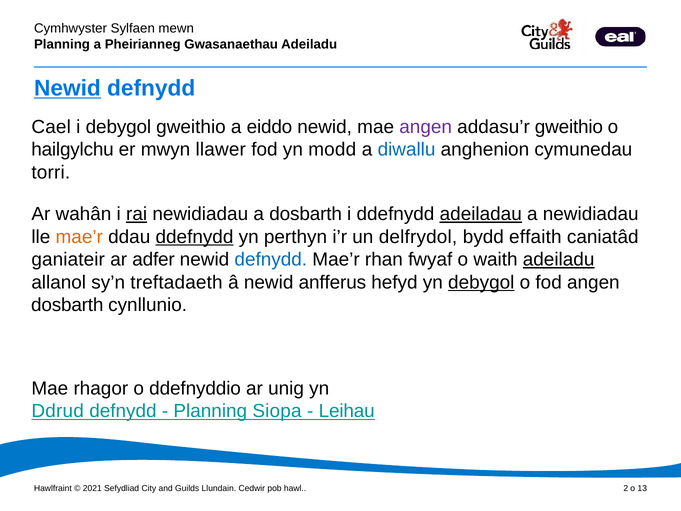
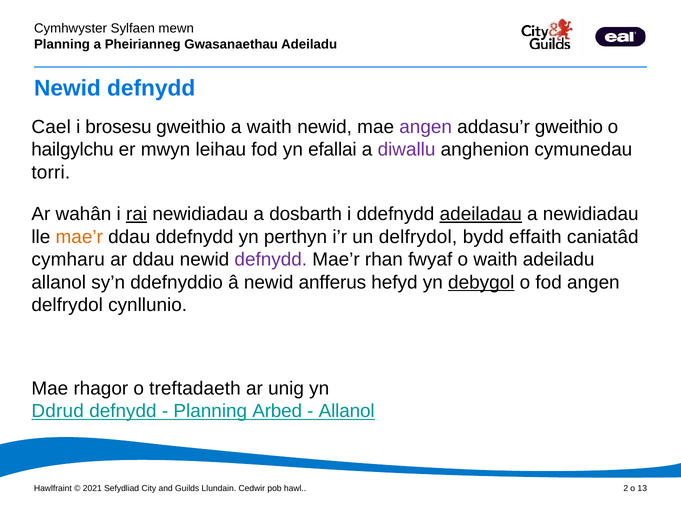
Newid at (67, 88) underline: present -> none
i debygol: debygol -> brosesu
a eiddo: eiddo -> waith
llawer: llawer -> leihau
modd: modd -> efallai
diwallu colour: blue -> purple
ddefnydd at (194, 237) underline: present -> none
ganiateir: ganiateir -> cymharu
ar adfer: adfer -> ddau
defnydd at (271, 259) colour: blue -> purple
adeiladu at (559, 259) underline: present -> none
treftadaeth: treftadaeth -> ddefnyddio
dosbarth at (67, 305): dosbarth -> delfrydol
ddefnyddio: ddefnyddio -> treftadaeth
Siopa: Siopa -> Arbed
Leihau at (347, 411): Leihau -> Allanol
